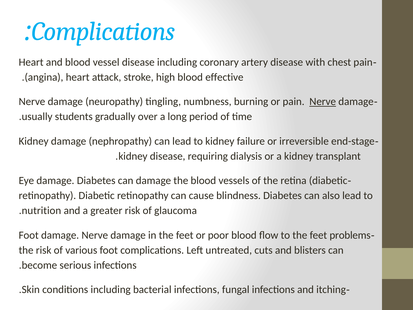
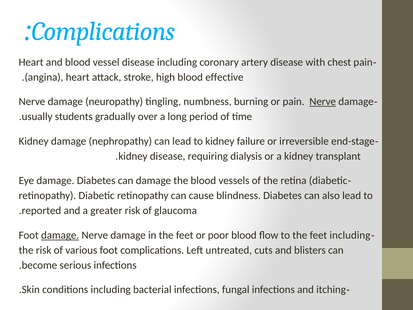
nutrition: nutrition -> reported
damage at (60, 235) underline: none -> present
feet problems: problems -> including
